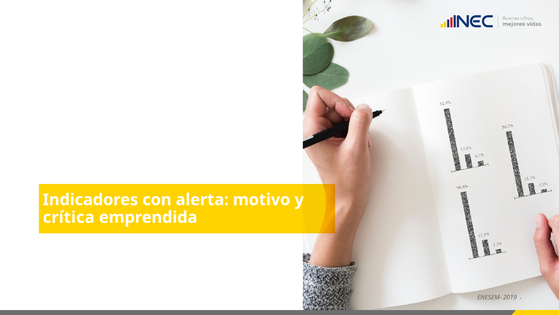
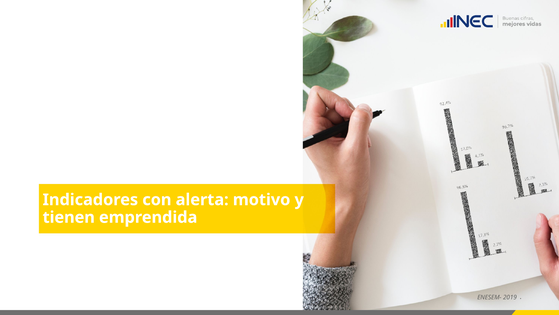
crítica: crítica -> tienen
